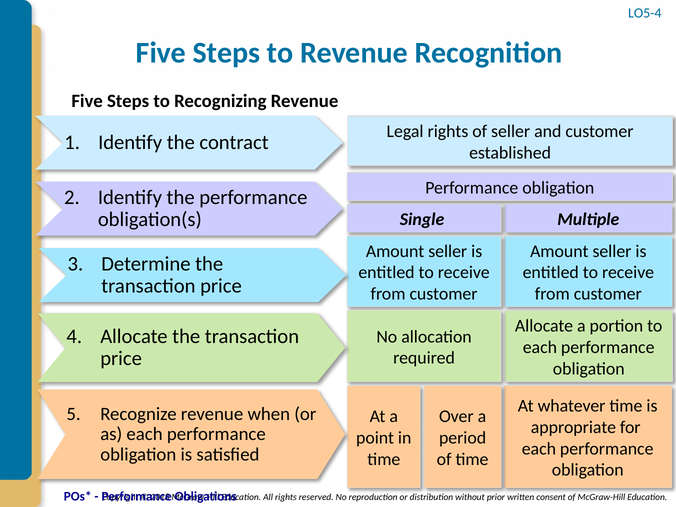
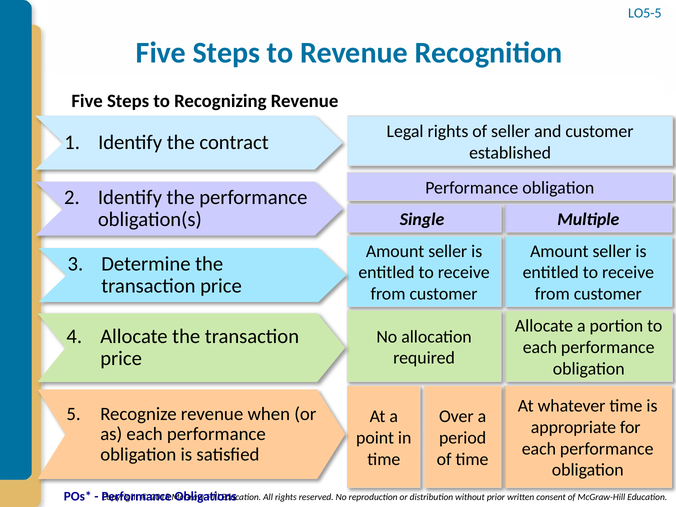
LO5-4: LO5-4 -> LO5-5
